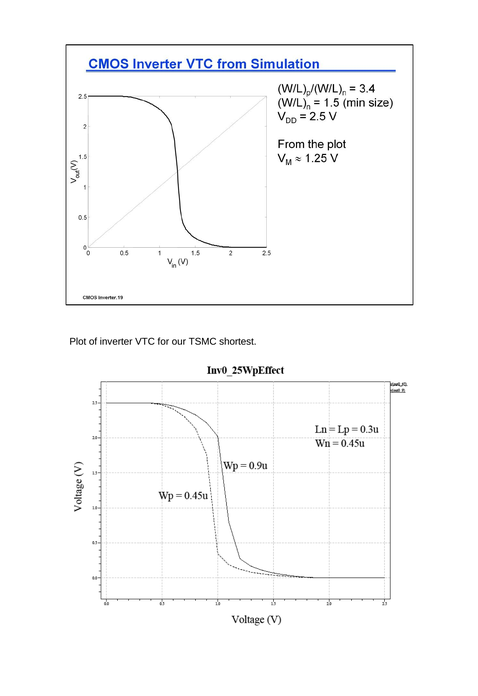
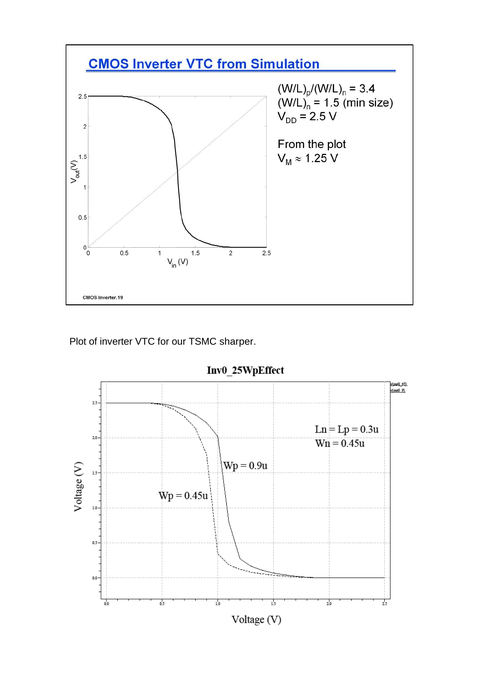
shortest: shortest -> sharper
